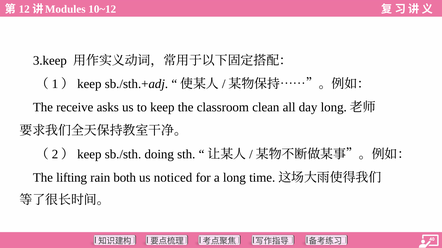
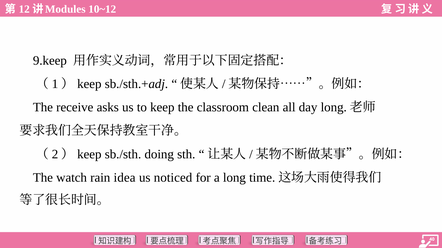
3.keep: 3.keep -> 9.keep
lifting: lifting -> watch
both: both -> idea
